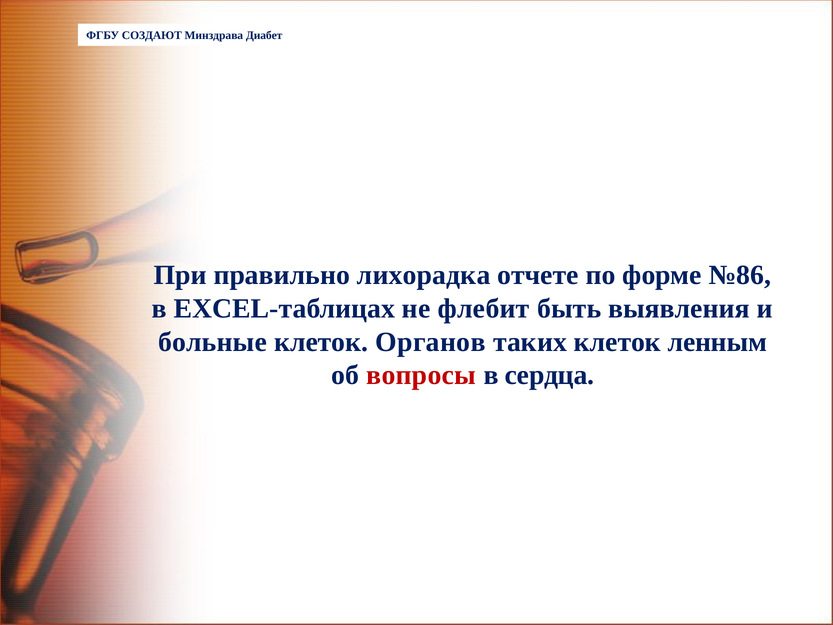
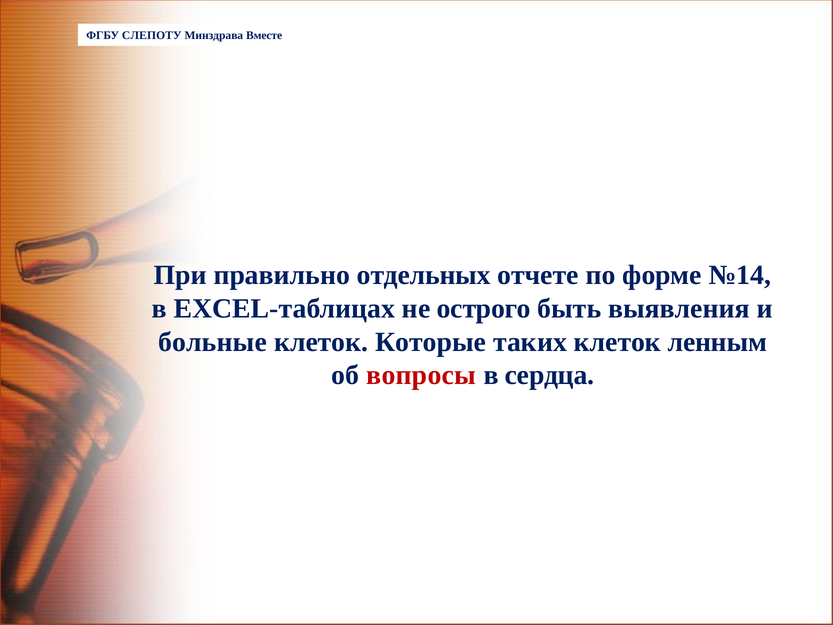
СОЗДАЮТ: СОЗДАЮТ -> СЛЕПОТУ
Диабет: Диабет -> Вместе
лихорадка: лихорадка -> отдельных
№86: №86 -> №14
флебит: флебит -> острого
Органов: Органов -> Которые
